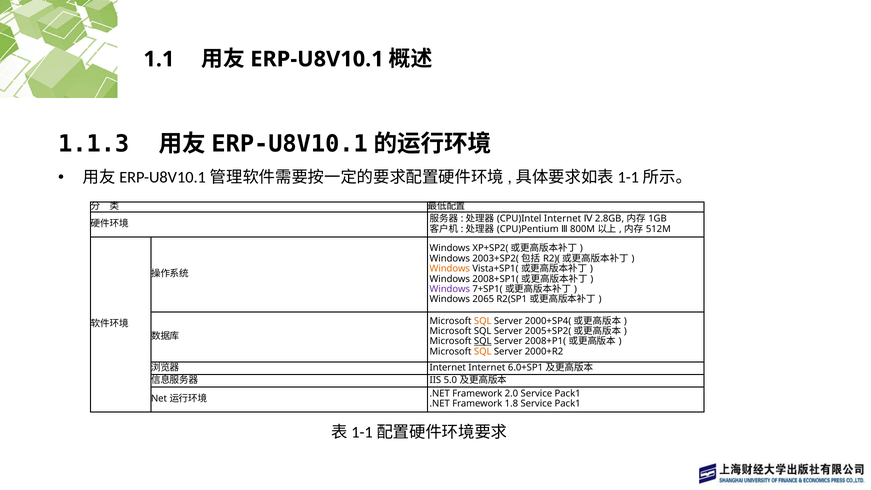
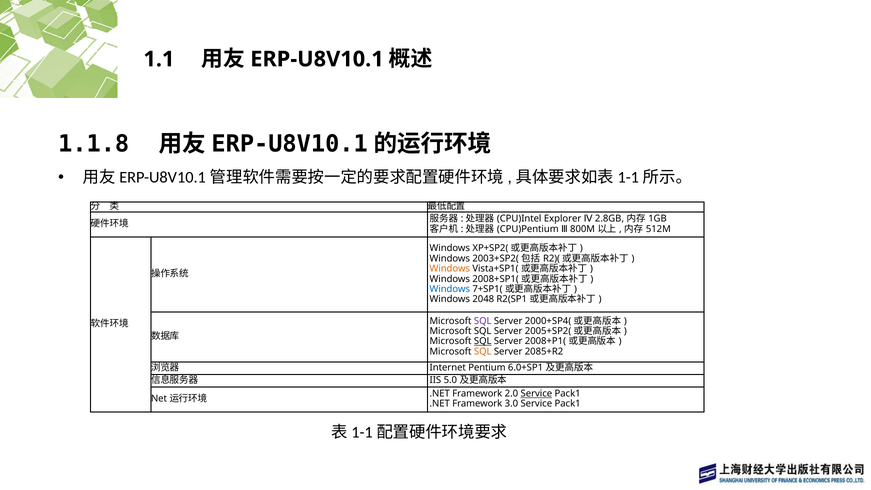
1.1.3: 1.1.3 -> 1.1.8
Internet at (563, 219): Internet -> Explorer
Windows at (450, 289) colour: purple -> blue
2065: 2065 -> 2048
SQL at (483, 321) colour: orange -> purple
2000+R2: 2000+R2 -> 2085+R2
Internet Internet: Internet -> Pentium
Service at (536, 393) underline: none -> present
1.8: 1.8 -> 3.0
